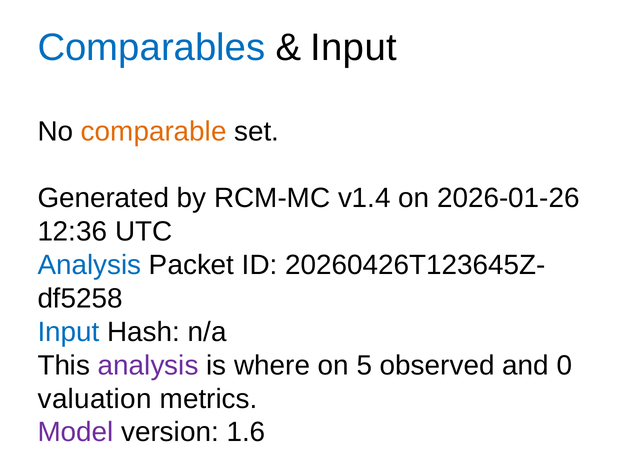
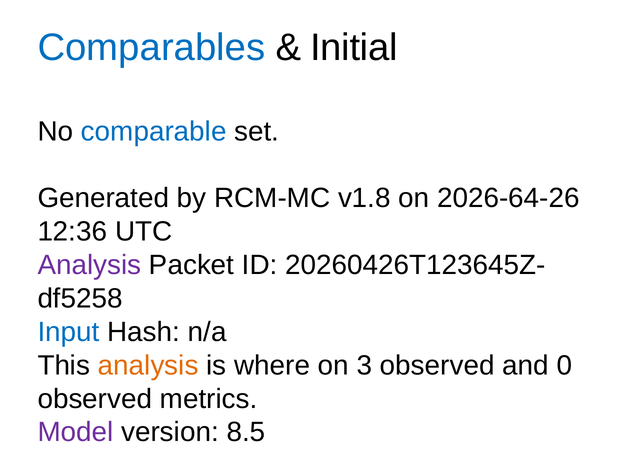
Input at (354, 48): Input -> Initial
comparable colour: orange -> blue
v1.4: v1.4 -> v1.8
2026-01-26: 2026-01-26 -> 2026-64-26
Analysis at (89, 265) colour: blue -> purple
analysis at (148, 366) colour: purple -> orange
5: 5 -> 3
valuation at (95, 399): valuation -> observed
1.6: 1.6 -> 8.5
